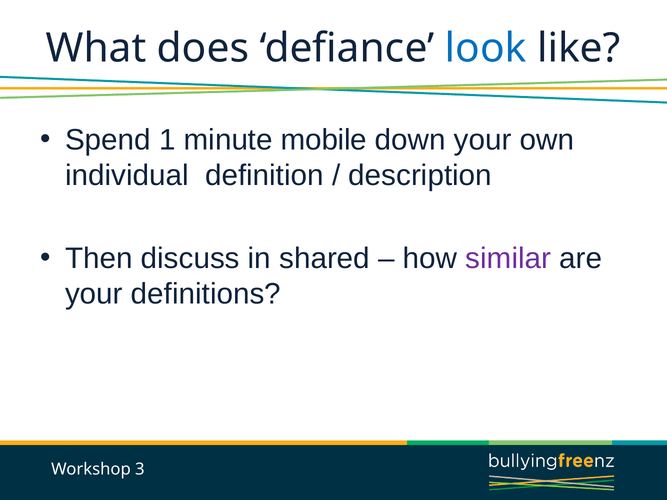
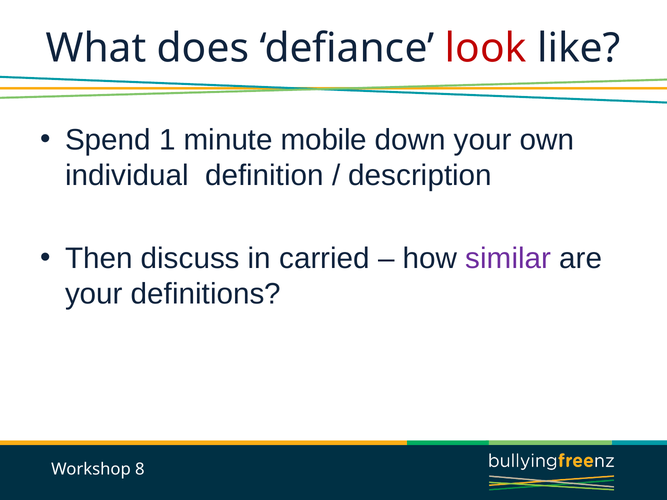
look colour: blue -> red
shared: shared -> carried
3: 3 -> 8
